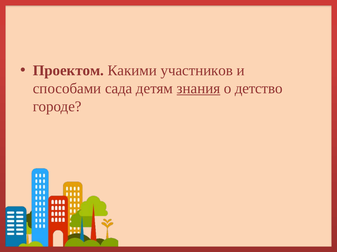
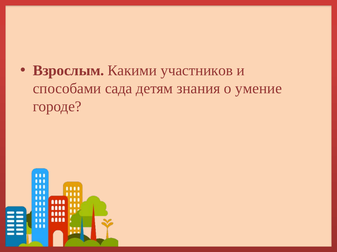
Проектом: Проектом -> Взрослым
знания underline: present -> none
детство: детство -> умение
